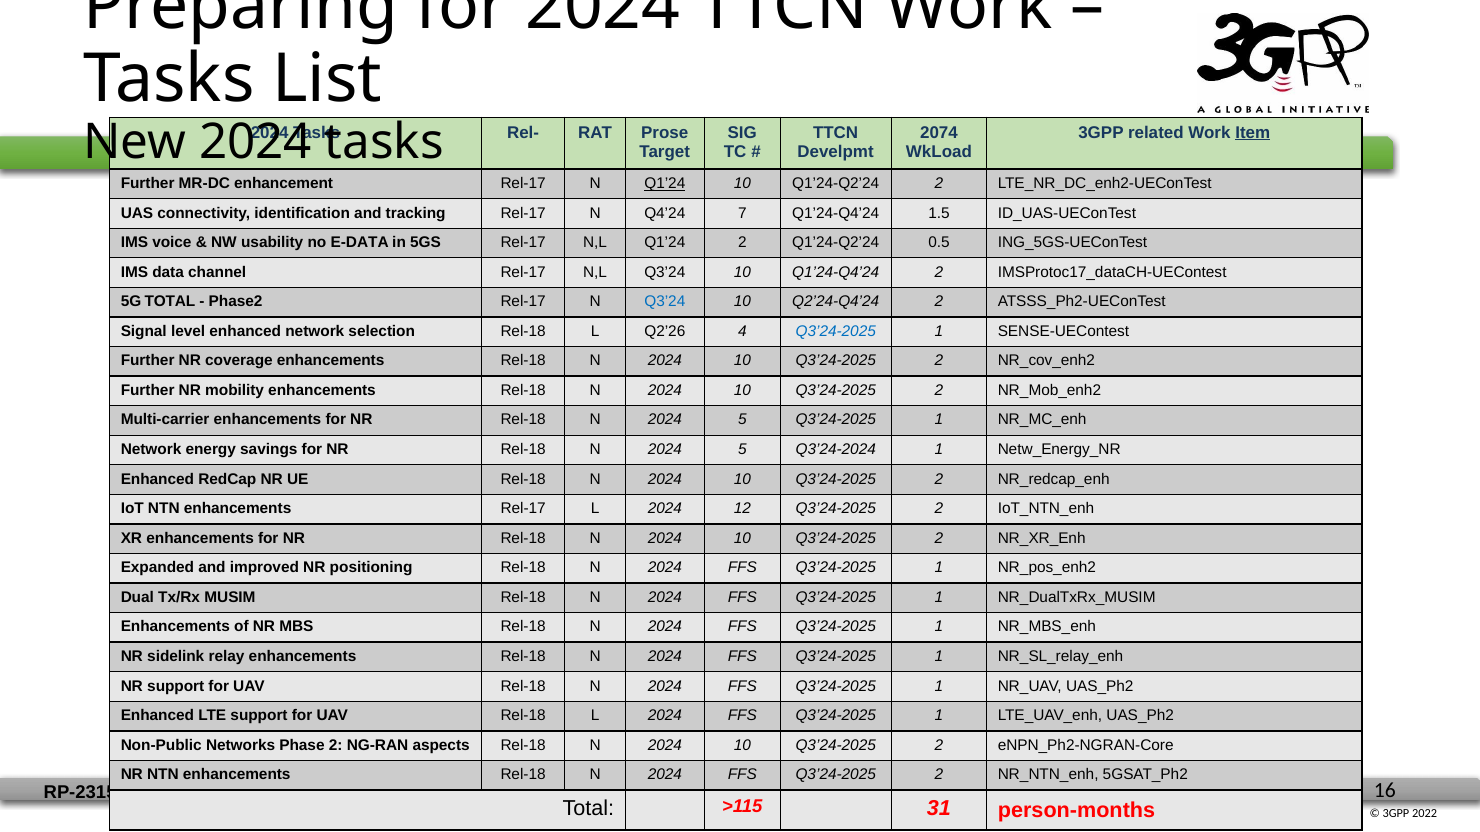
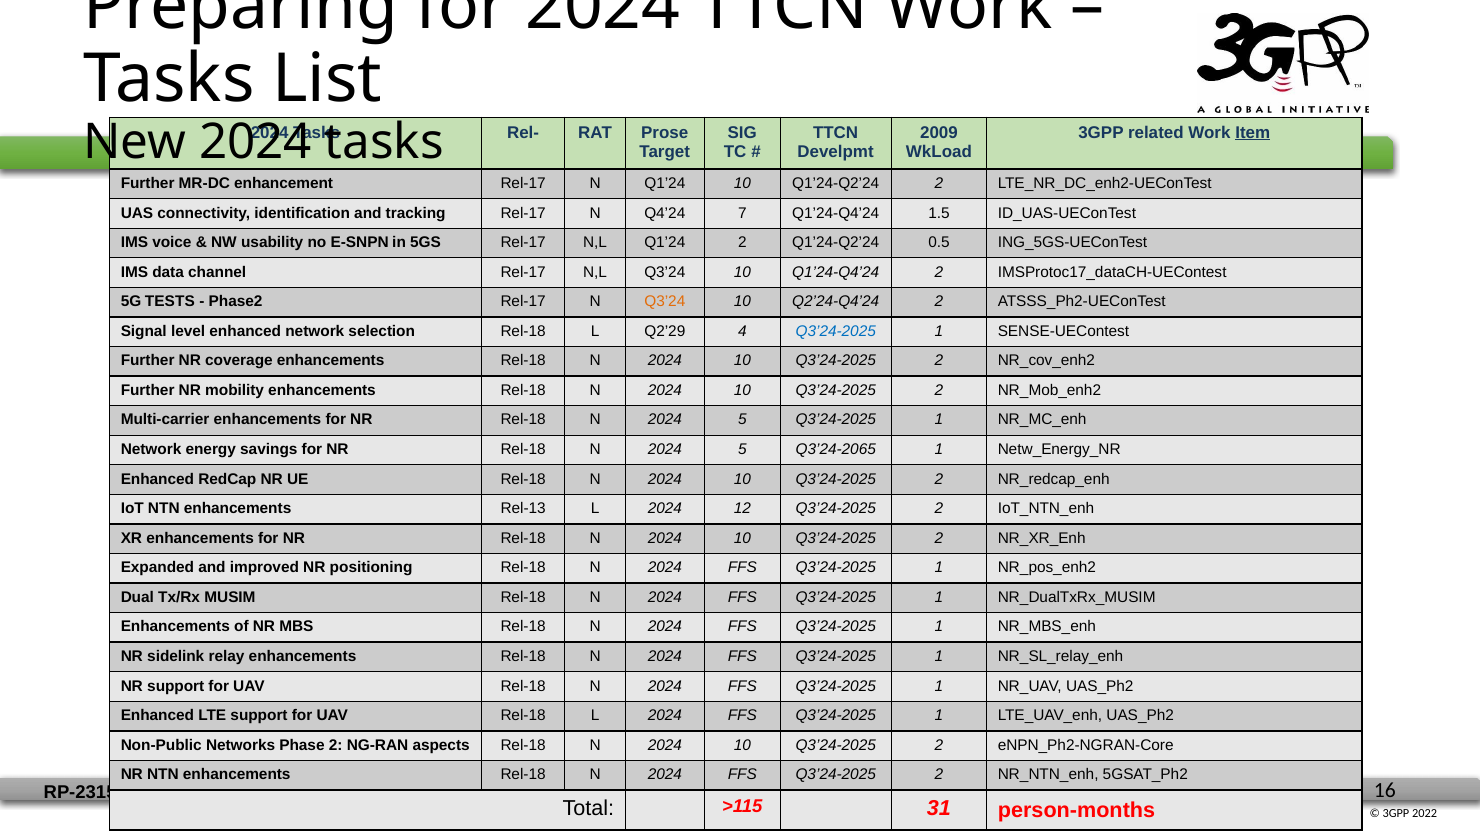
2074: 2074 -> 2009
Q1’24 at (665, 183) underline: present -> none
E-DATA: E-DATA -> E-SNPN
5G TOTAL: TOTAL -> TESTS
Q3’24 at (665, 302) colour: blue -> orange
Q2’26: Q2’26 -> Q2’29
Q3’24-2024: Q3’24-2024 -> Q3’24-2065
enhancements Rel-17: Rel-17 -> Rel-13
